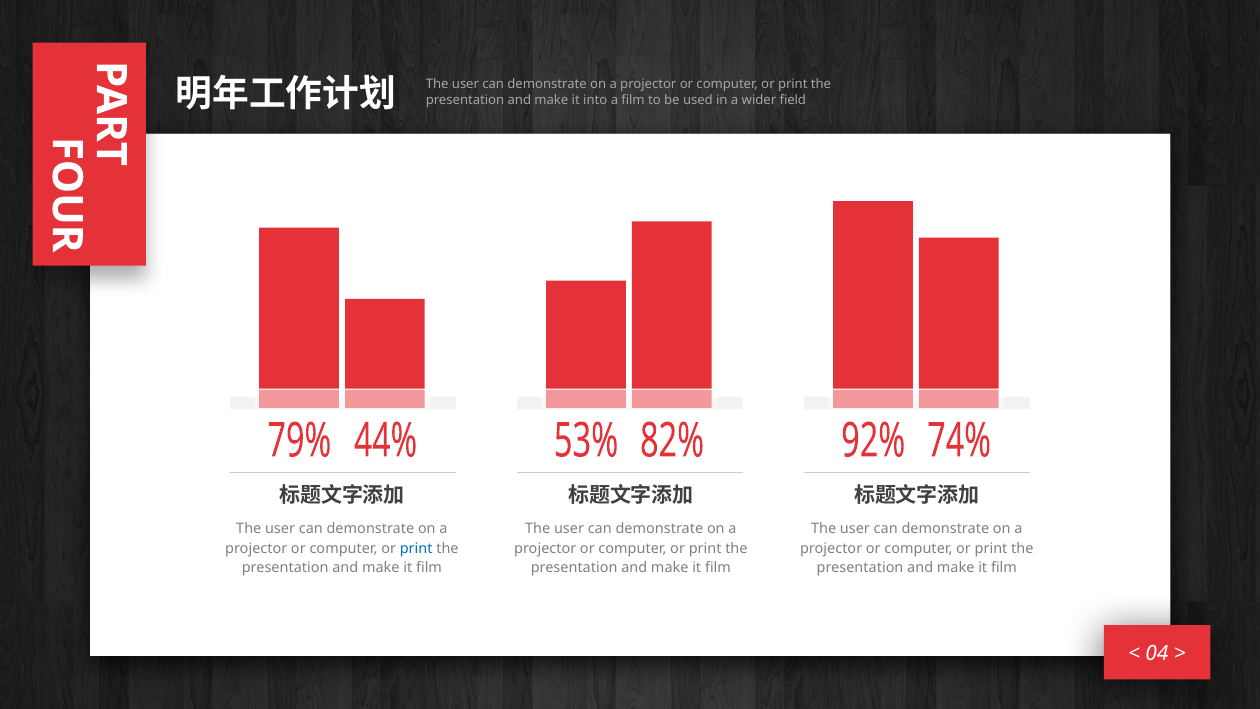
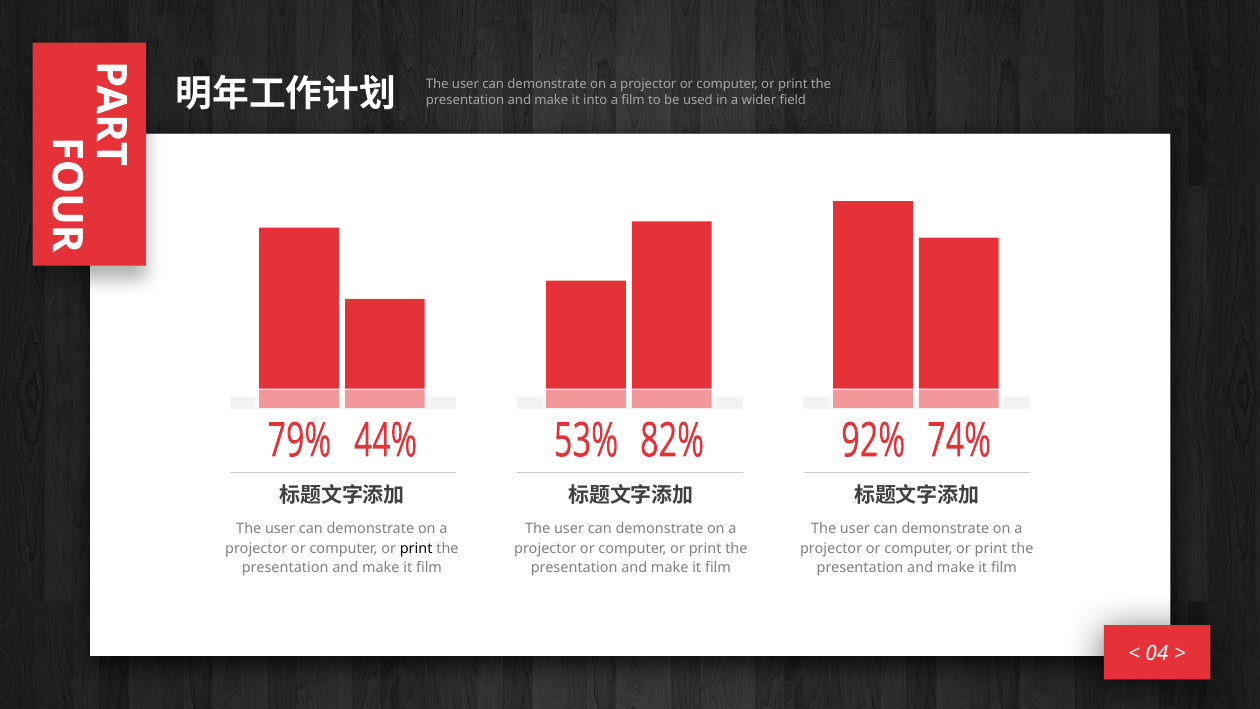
print at (416, 548) colour: blue -> black
